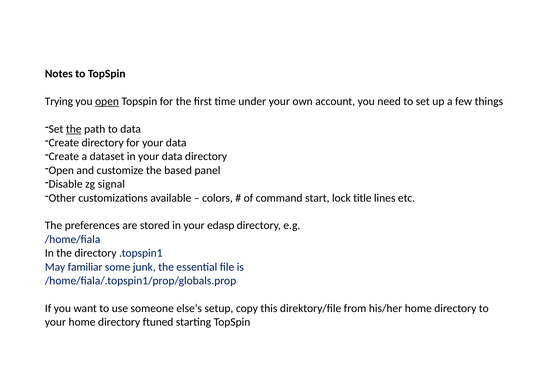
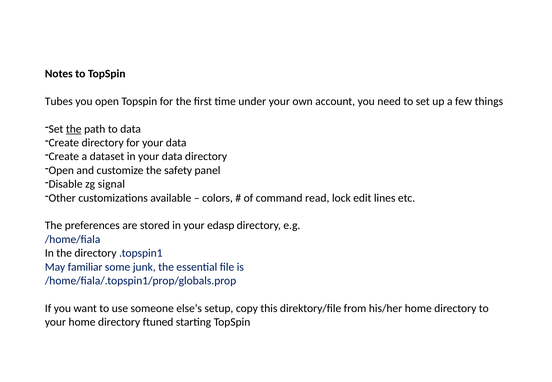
Trying: Trying -> Tubes
open at (107, 101) underline: present -> none
based: based -> safety
start: start -> read
title: title -> edit
